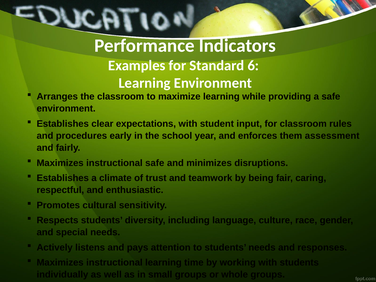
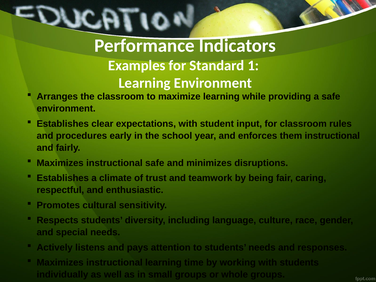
6: 6 -> 1
them assessment: assessment -> instructional
